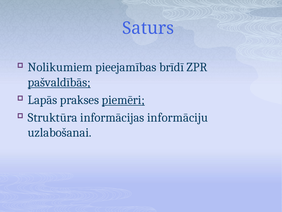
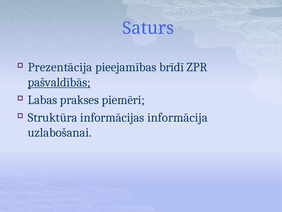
Nolikumiem: Nolikumiem -> Prezentācija
Lapās: Lapās -> Labas
piemēri underline: present -> none
informāciju: informāciju -> informācija
